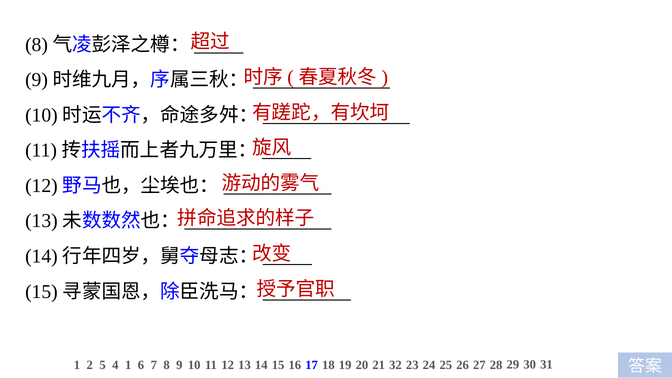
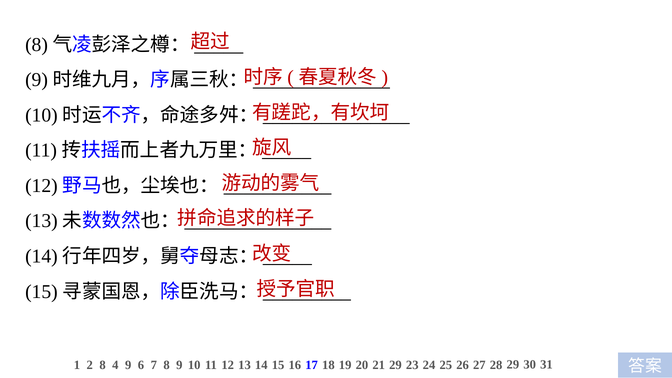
2 5: 5 -> 8
4 1: 1 -> 9
21 32: 32 -> 29
